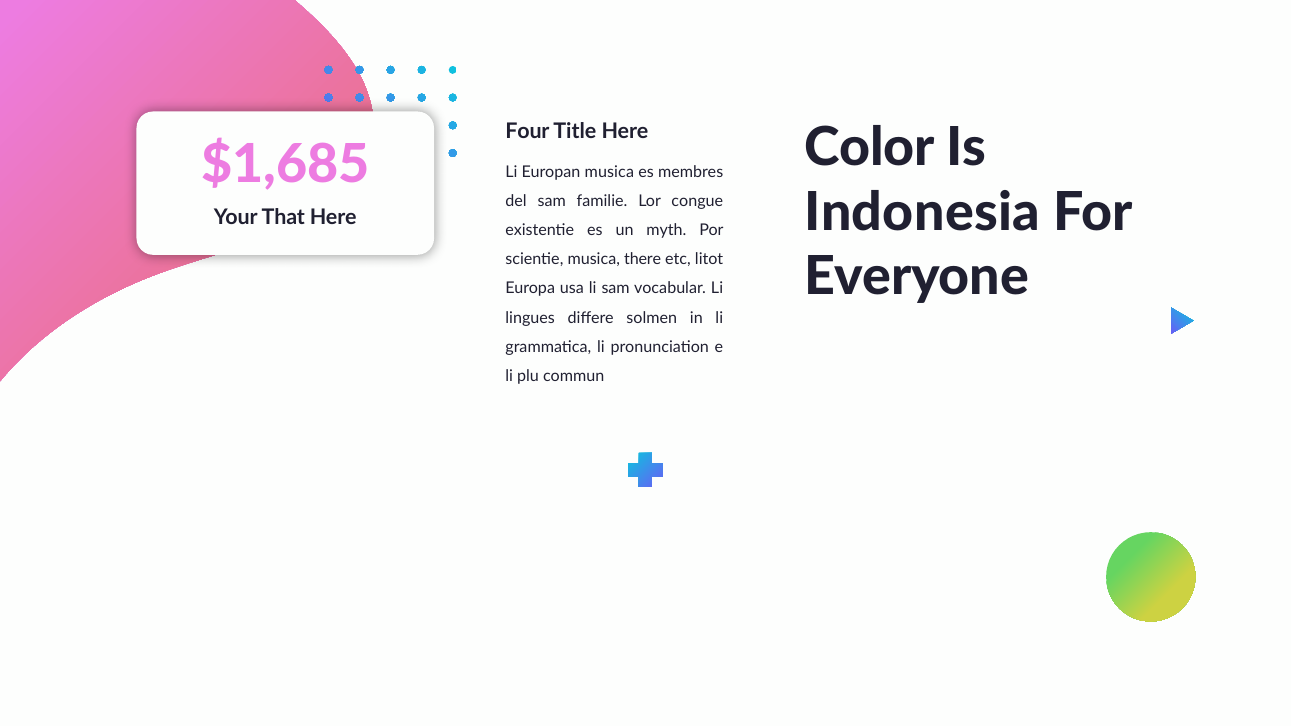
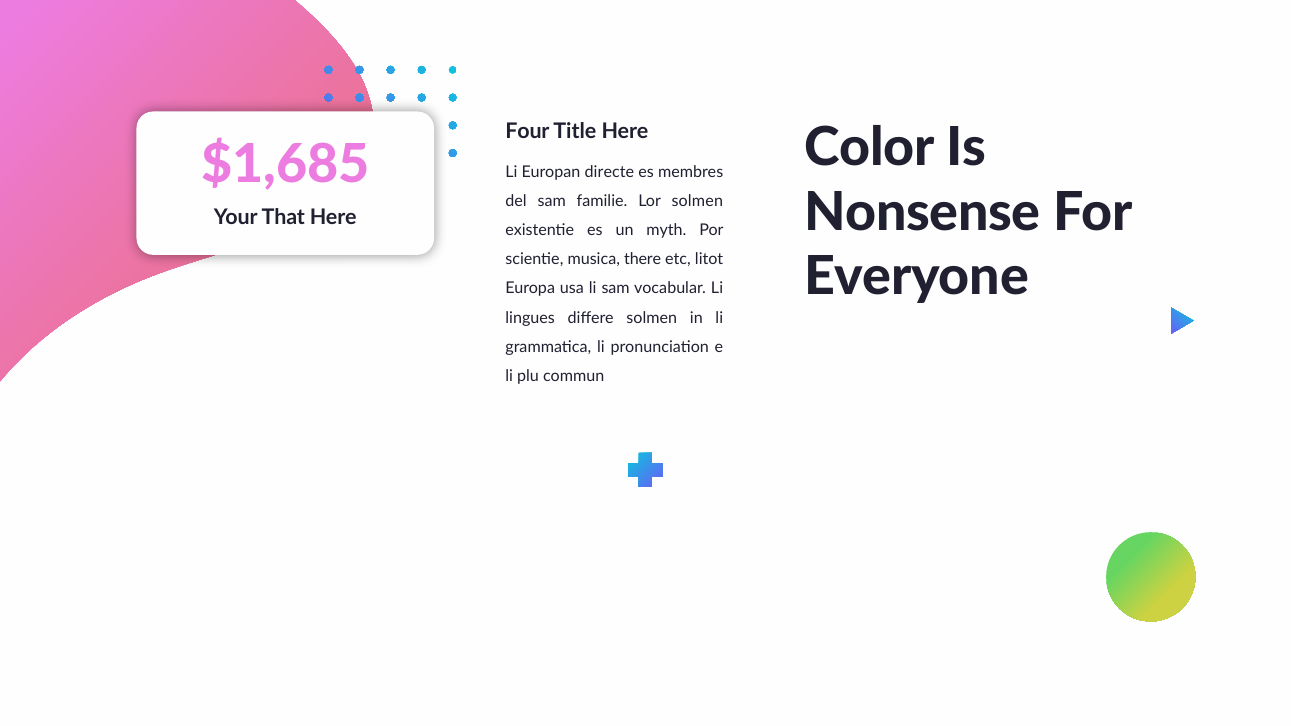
Europan musica: musica -> directe
Indonesia: Indonesia -> Nonsense
Lor congue: congue -> solmen
